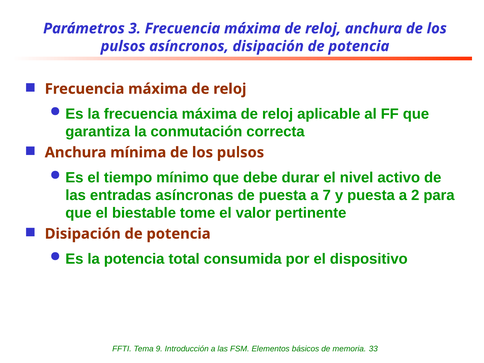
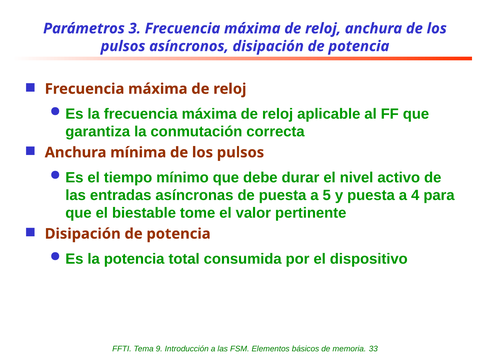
7: 7 -> 5
2: 2 -> 4
